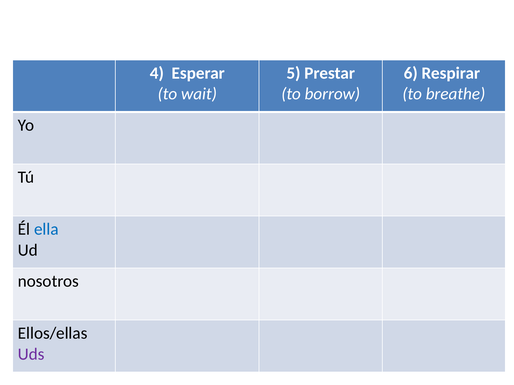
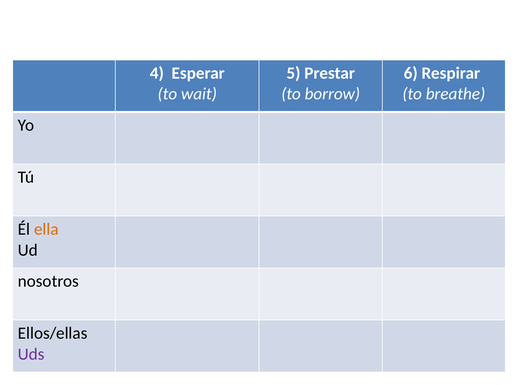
ella colour: blue -> orange
